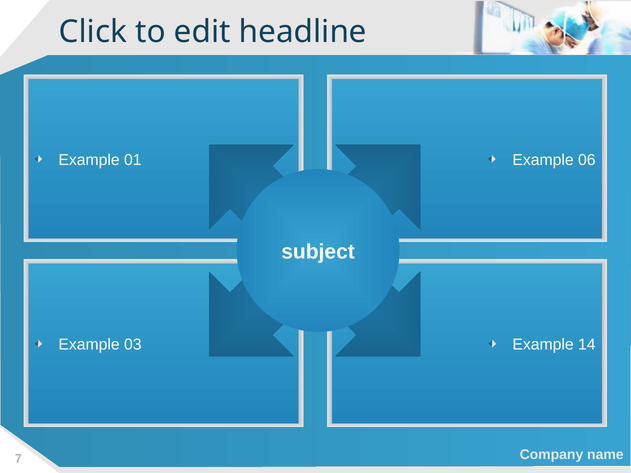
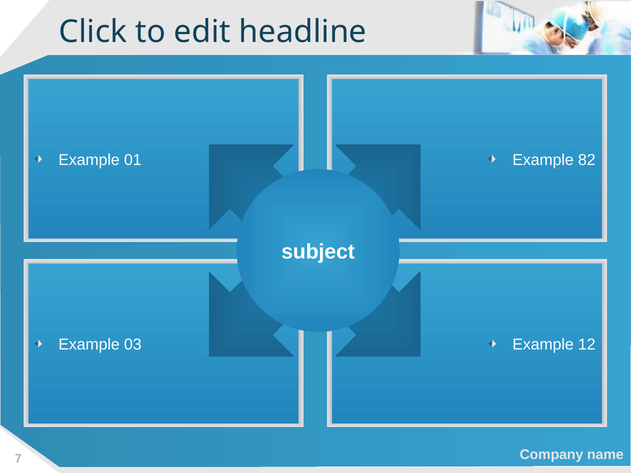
06: 06 -> 82
14: 14 -> 12
